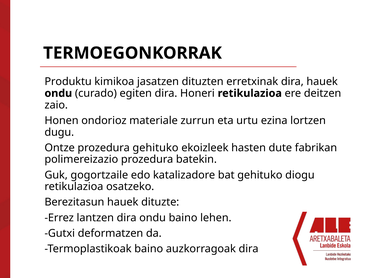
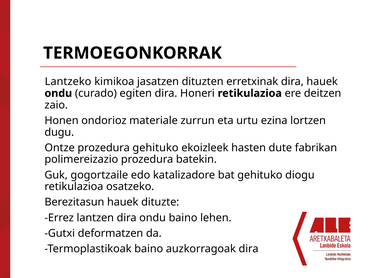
Produktu: Produktu -> Lantzeko
